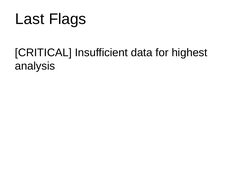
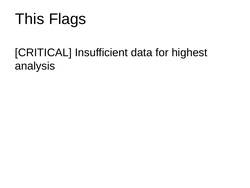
Last: Last -> This
